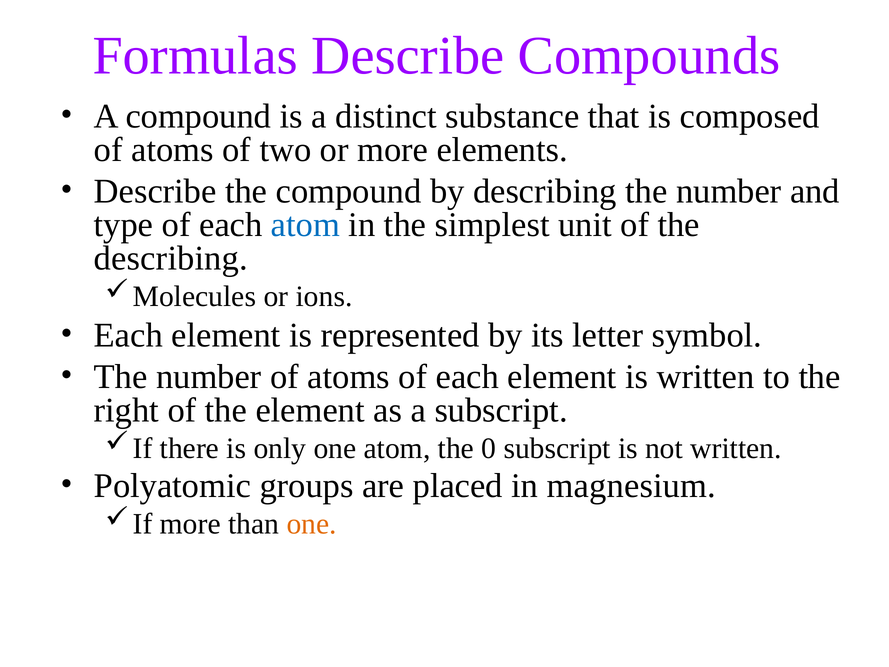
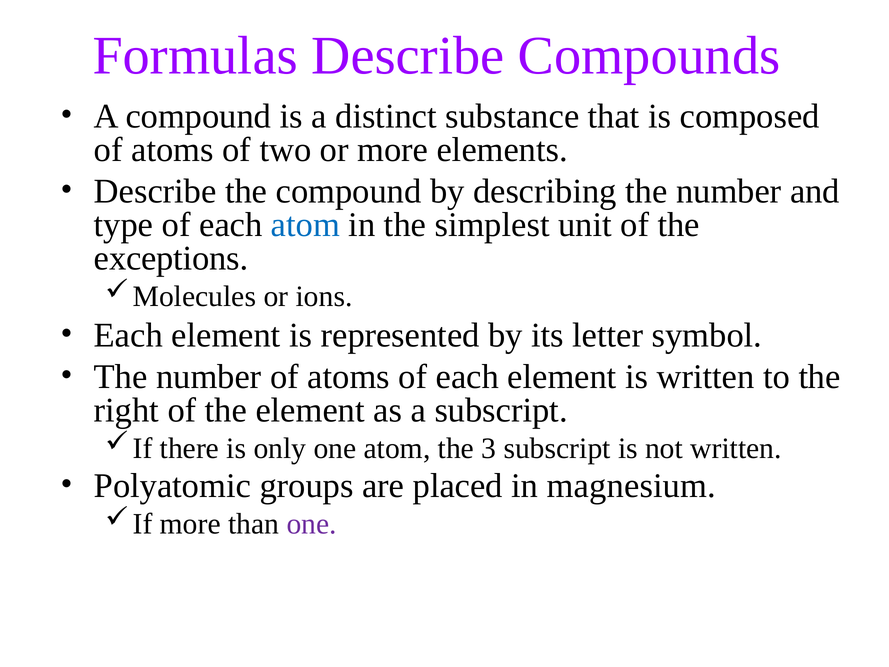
describing at (171, 258): describing -> exceptions
0: 0 -> 3
one at (312, 524) colour: orange -> purple
